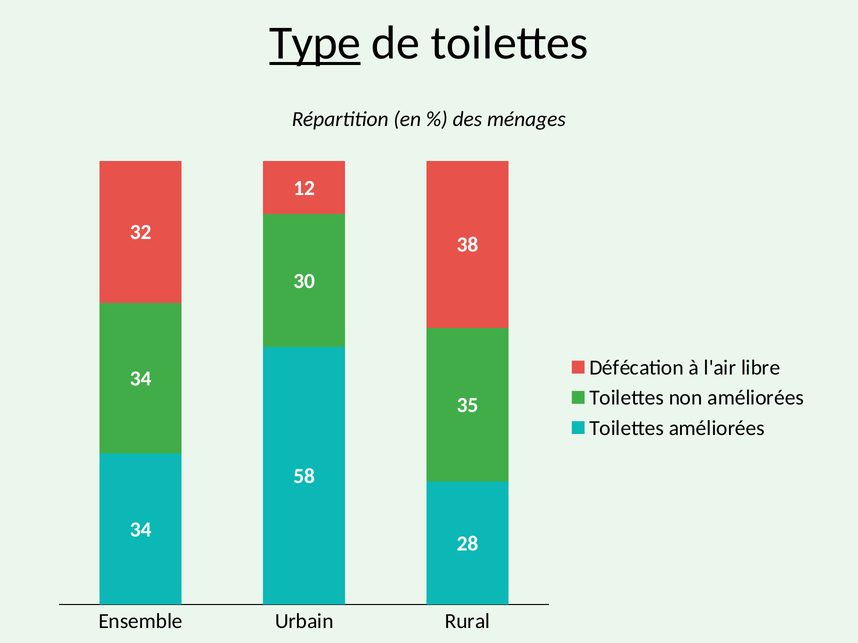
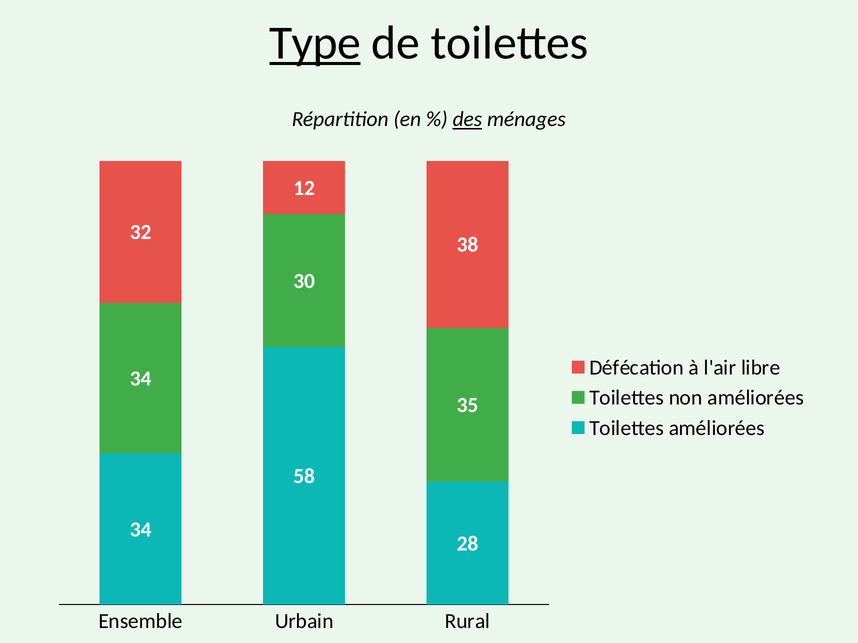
des underline: none -> present
